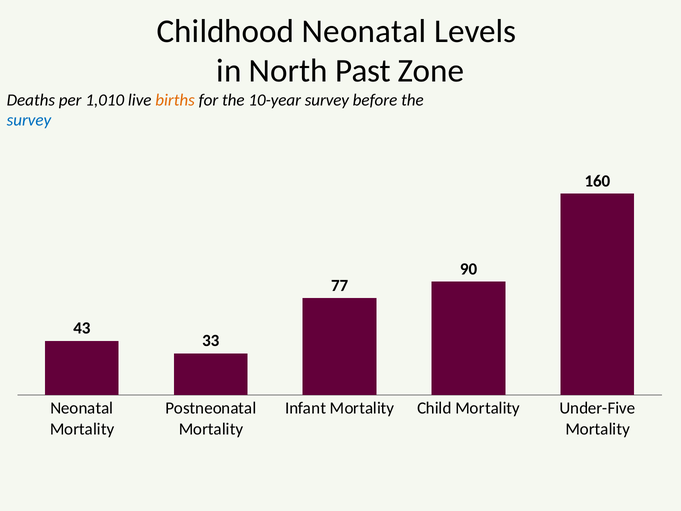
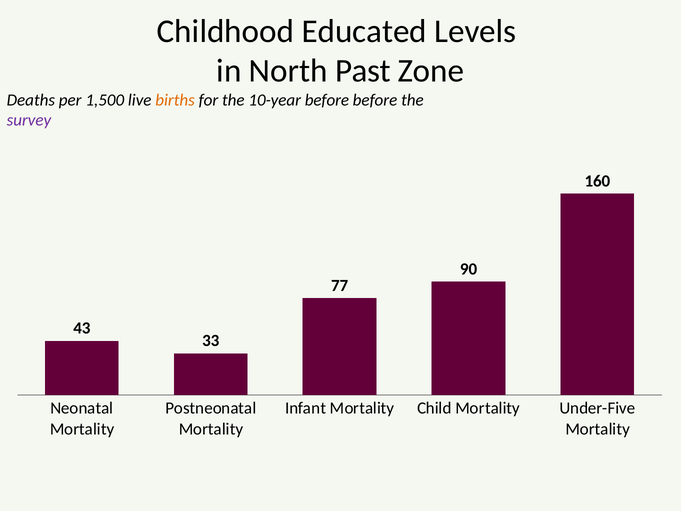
Childhood Neonatal: Neonatal -> Educated
1,010: 1,010 -> 1,500
10-year survey: survey -> before
survey at (29, 120) colour: blue -> purple
